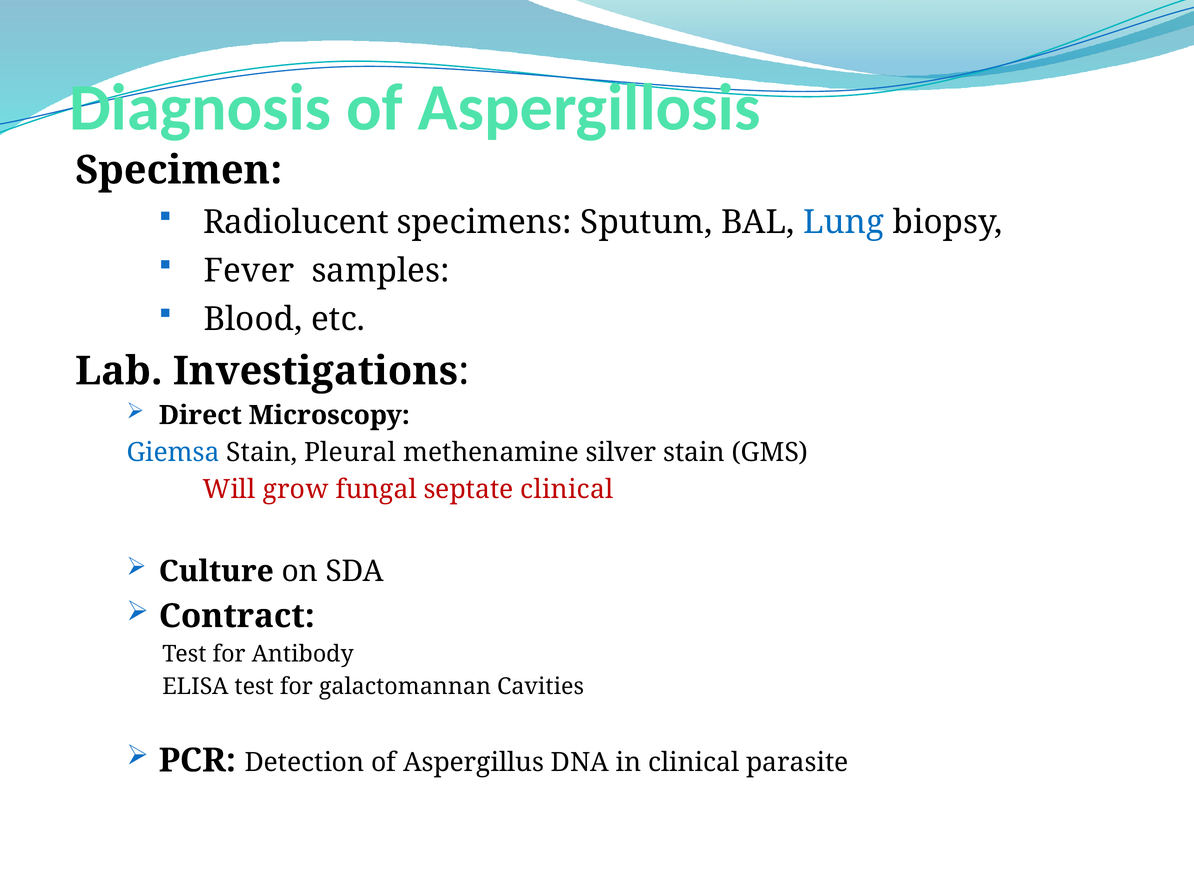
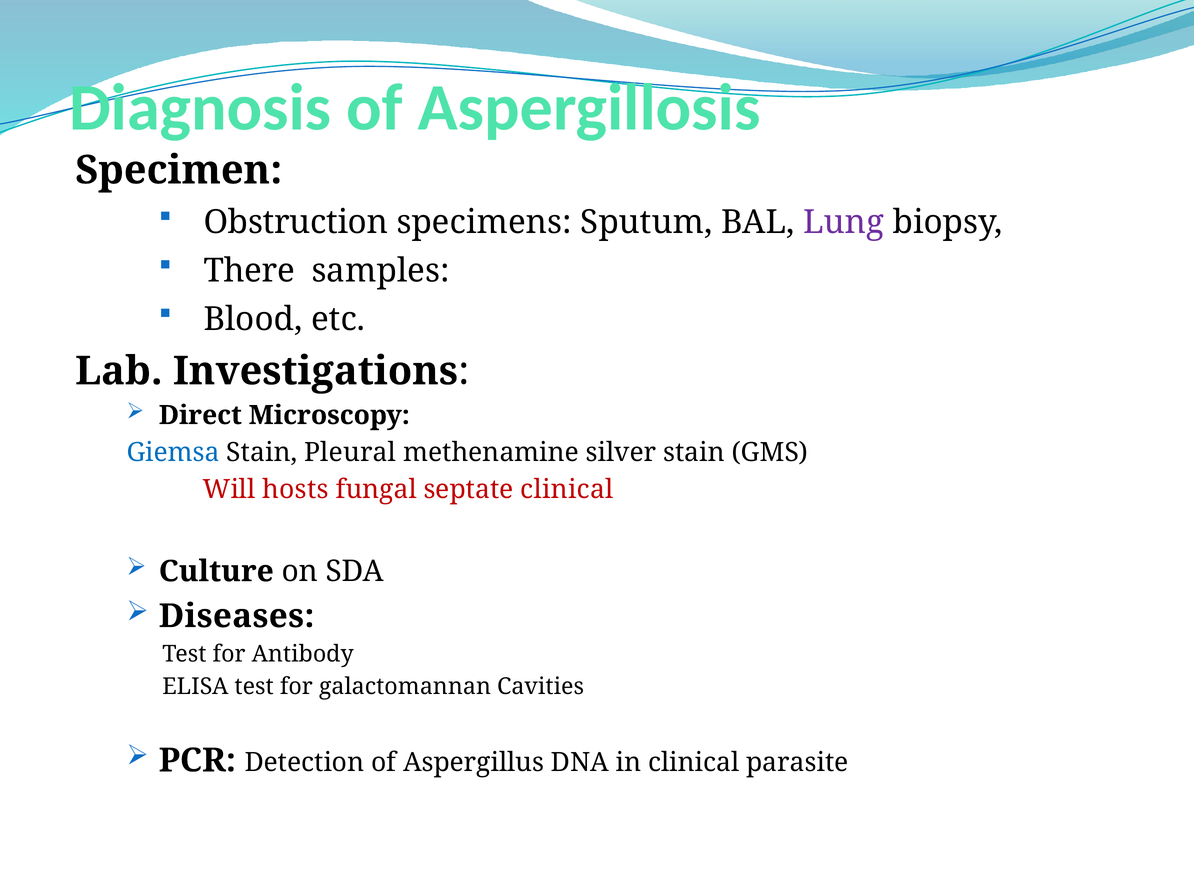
Radiolucent: Radiolucent -> Obstruction
Lung colour: blue -> purple
Fever: Fever -> There
grow: grow -> hosts
Contract: Contract -> Diseases
